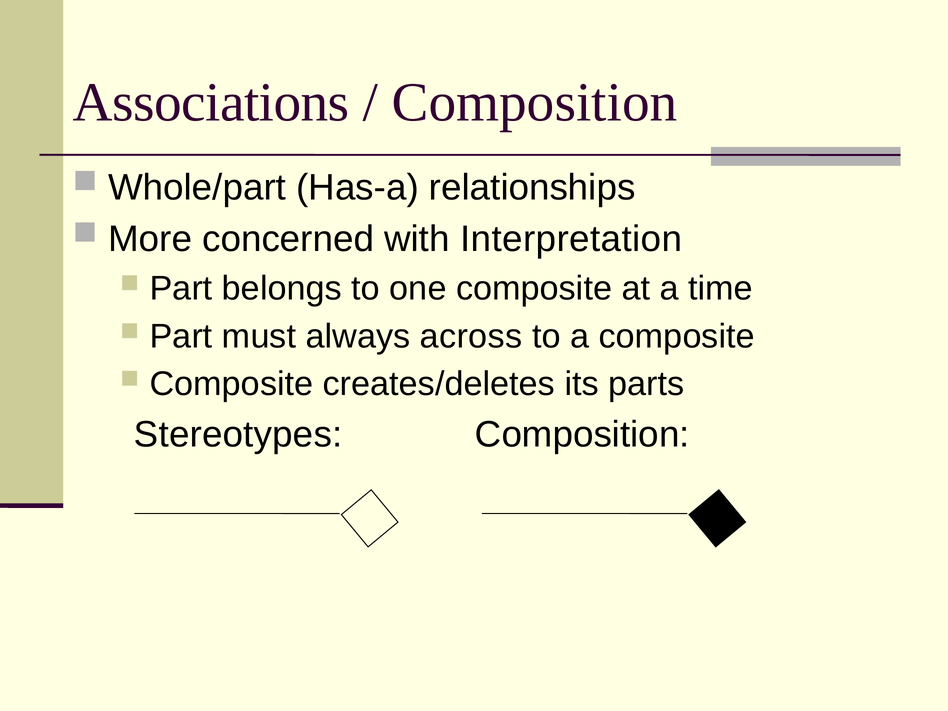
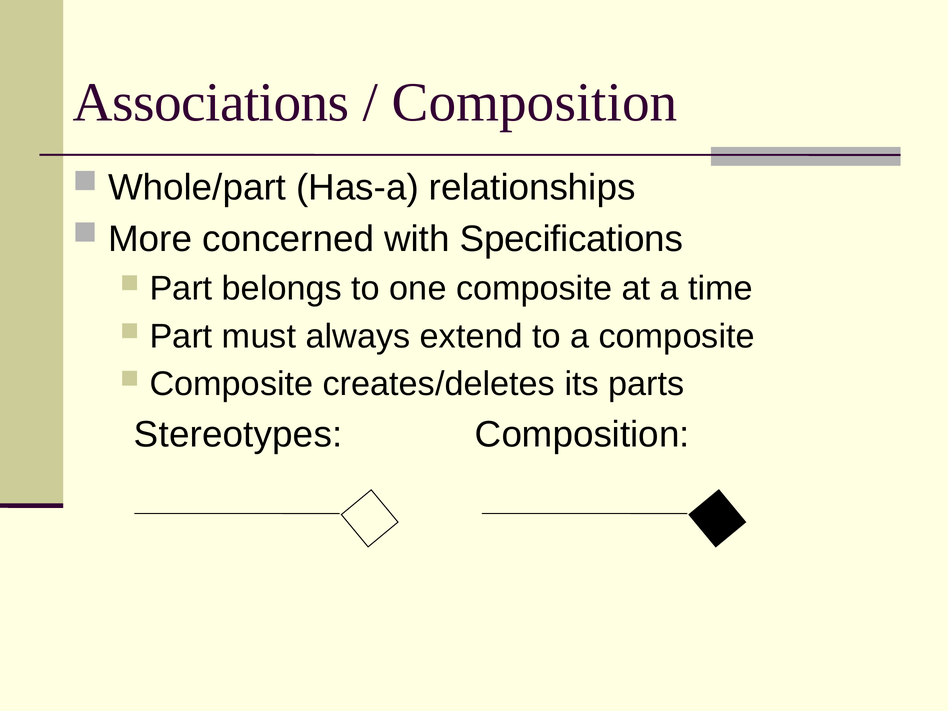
Interpretation: Interpretation -> Specifications
across: across -> extend
